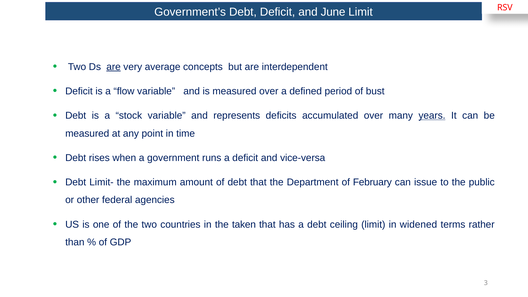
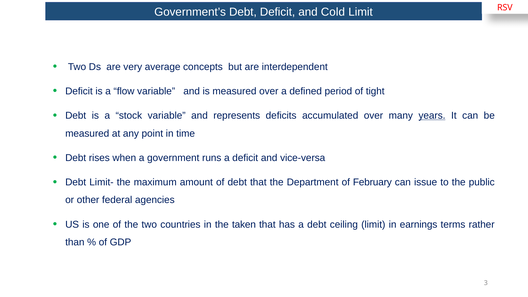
June: June -> Cold
are at (114, 67) underline: present -> none
bust: bust -> tight
widened: widened -> earnings
